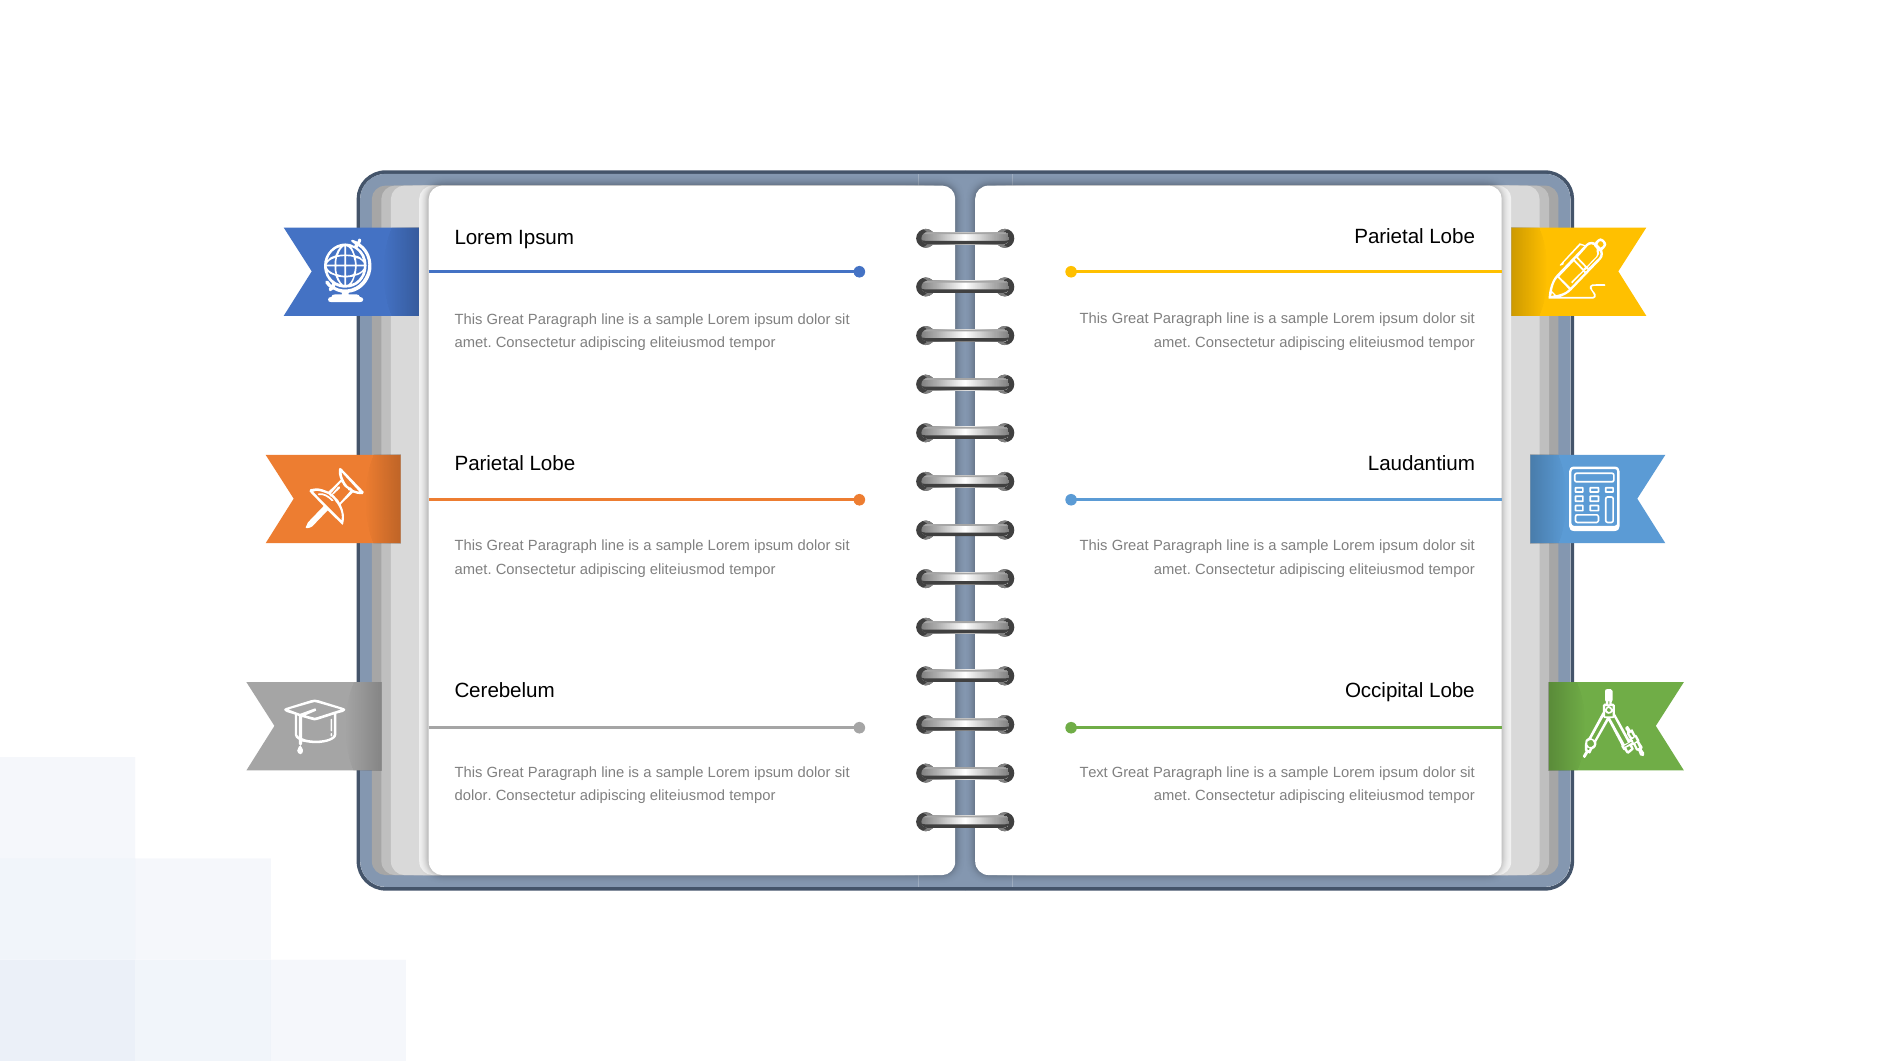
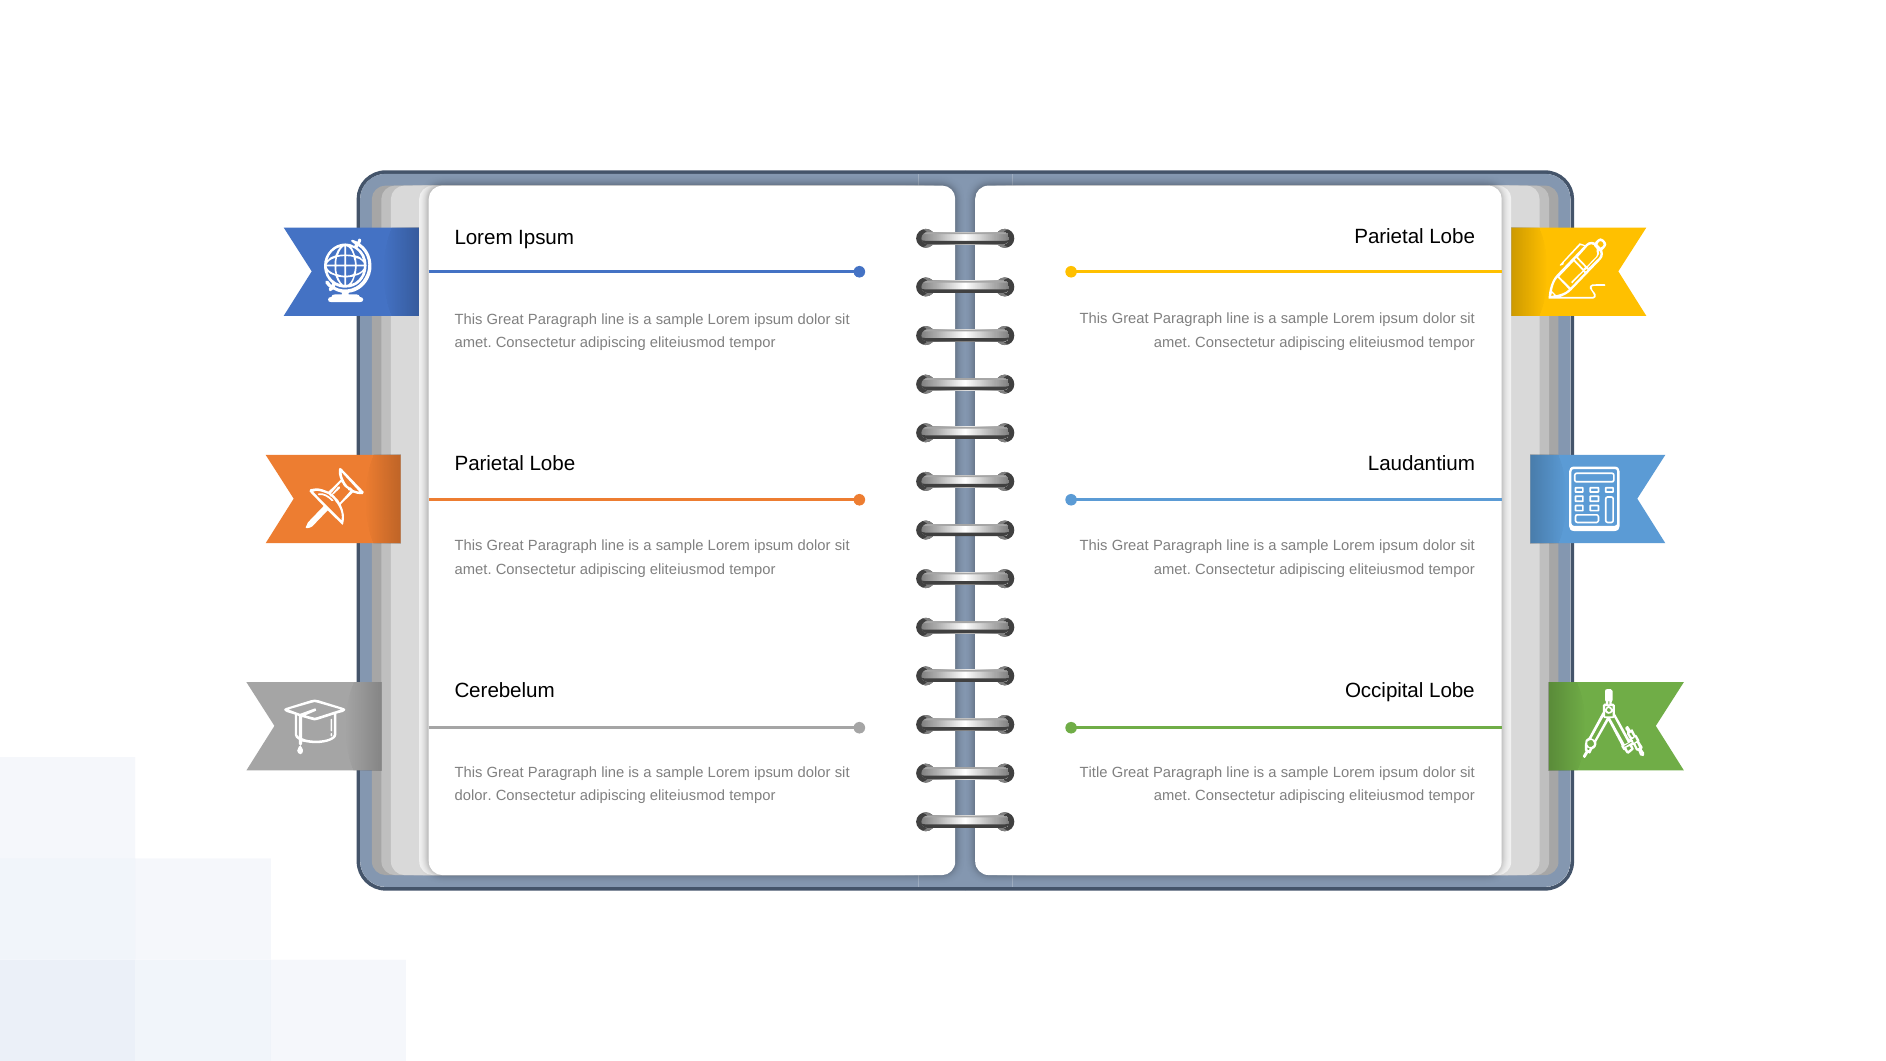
Text: Text -> Title
